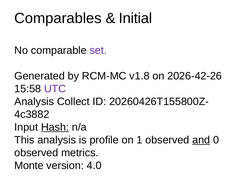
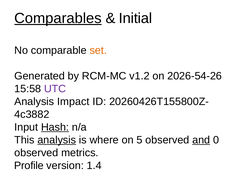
Comparables underline: none -> present
set colour: purple -> orange
v1.8: v1.8 -> v1.2
2026-42-26: 2026-42-26 -> 2026-54-26
Collect: Collect -> Impact
analysis at (57, 140) underline: none -> present
profile: profile -> where
1: 1 -> 5
Monte: Monte -> Profile
4.0: 4.0 -> 1.4
